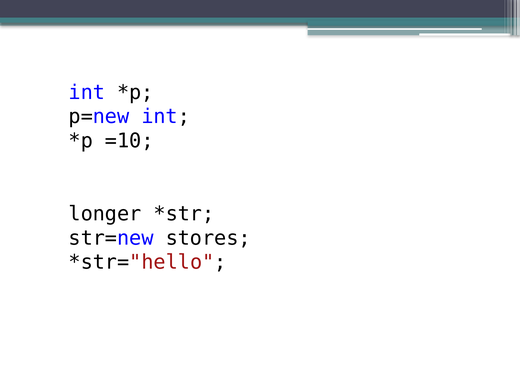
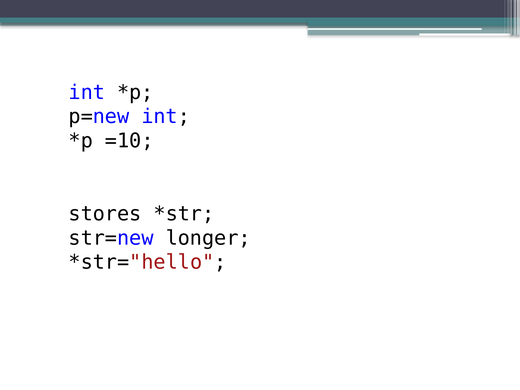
longer: longer -> stores
stores: stores -> longer
